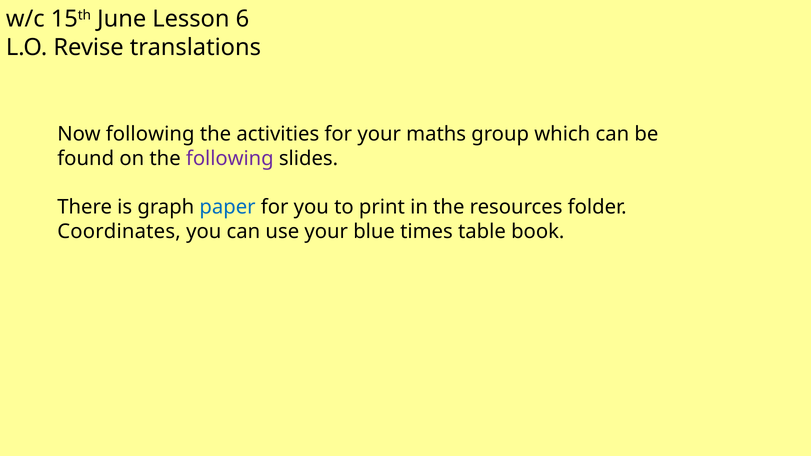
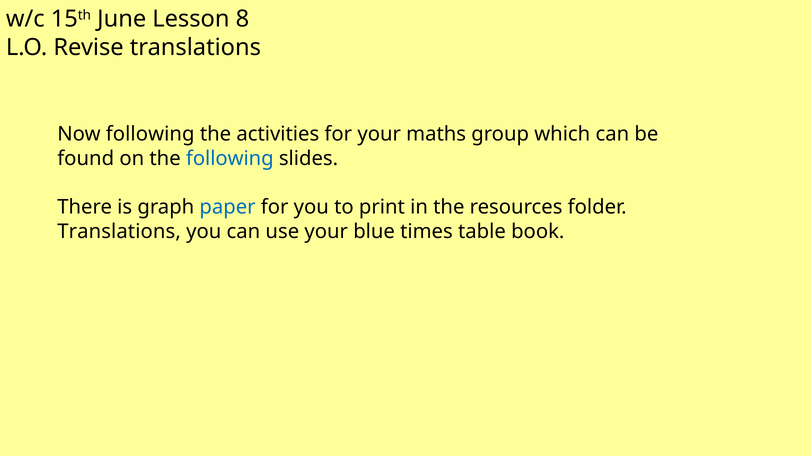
6: 6 -> 8
following at (230, 159) colour: purple -> blue
Coordinates at (119, 232): Coordinates -> Translations
